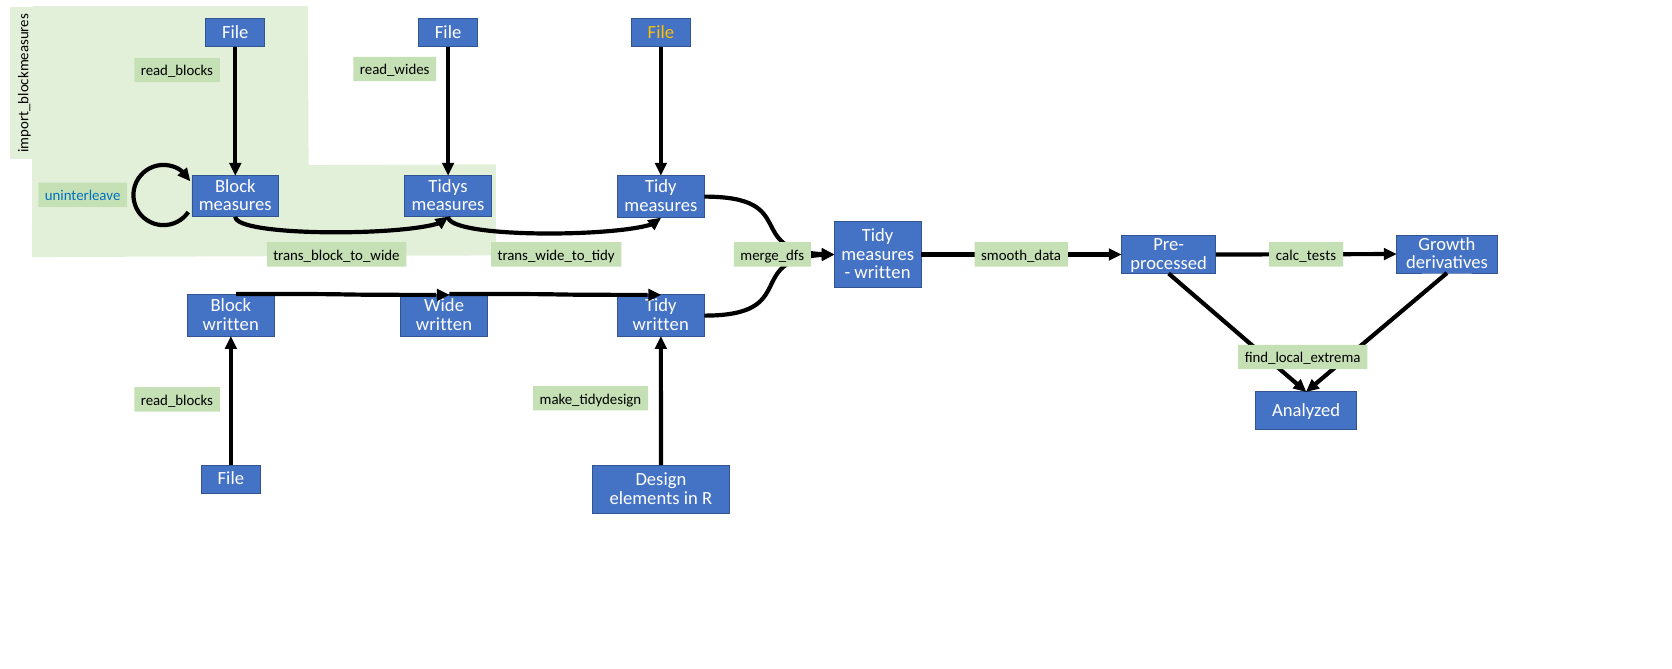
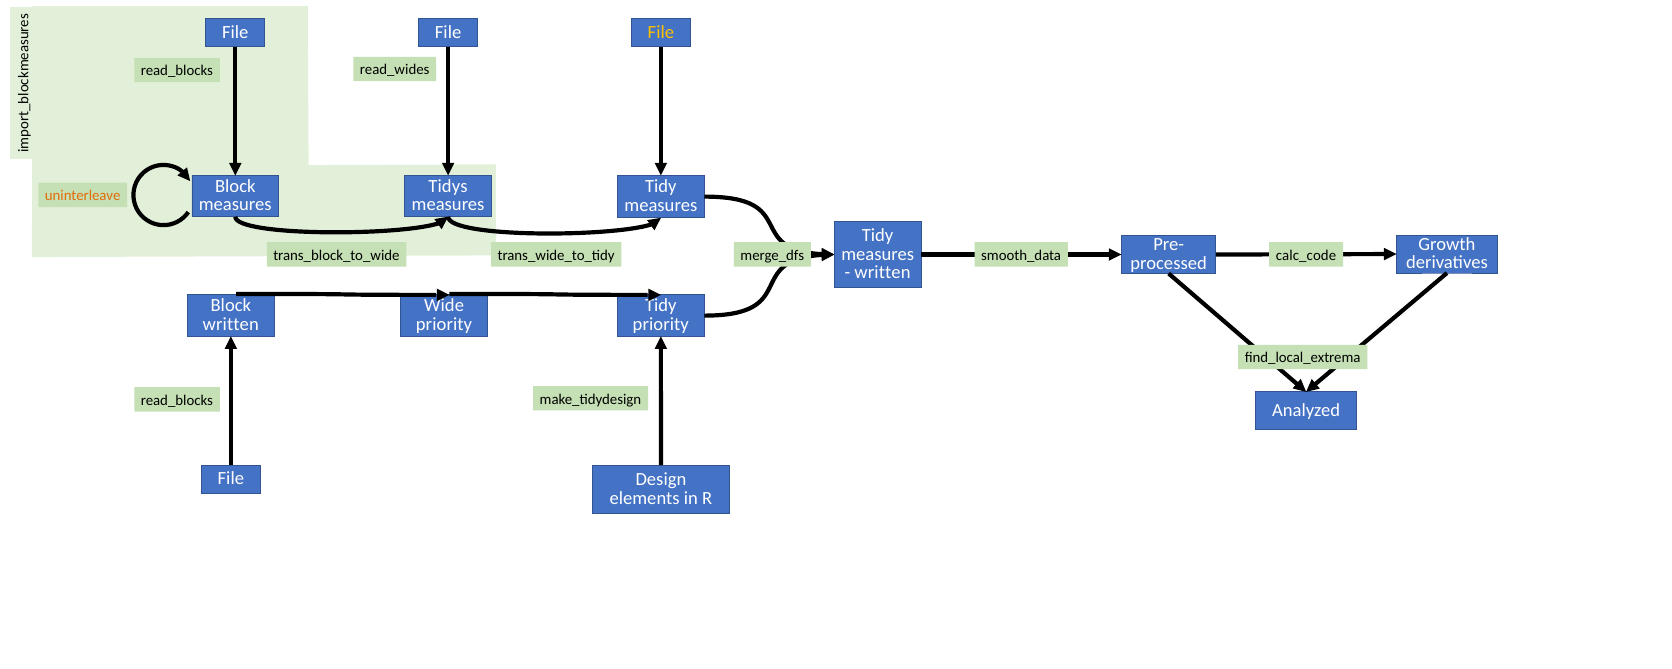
uninterleave colour: blue -> orange
calc_tests: calc_tests -> calc_code
written at (444, 324): written -> priority
written at (661, 324): written -> priority
